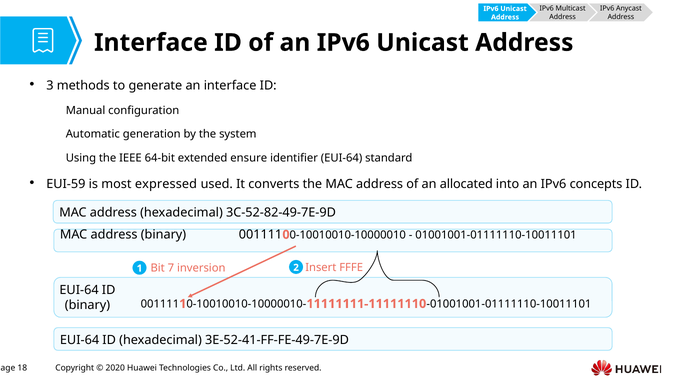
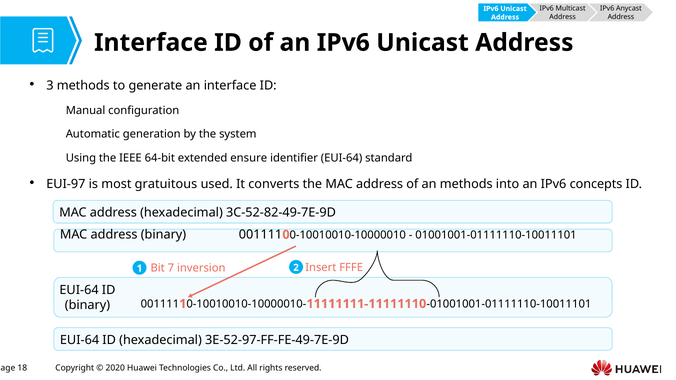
EUI-59: EUI-59 -> EUI-97
expressed: expressed -> gratuitous
an allocated: allocated -> methods
3E-52-41-FF-FE-49-7E-9D: 3E-52-41-FF-FE-49-7E-9D -> 3E-52-97-FF-FE-49-7E-9D
